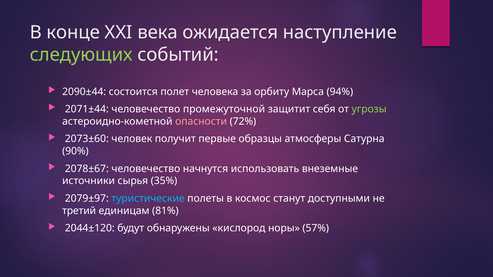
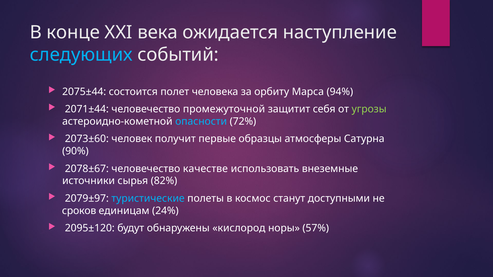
следующих colour: light green -> light blue
2090±44: 2090±44 -> 2075±44
опасности colour: pink -> light blue
начнутся: начнутся -> качестве
35%: 35% -> 82%
третий: третий -> сроков
81%: 81% -> 24%
2044±120: 2044±120 -> 2095±120
